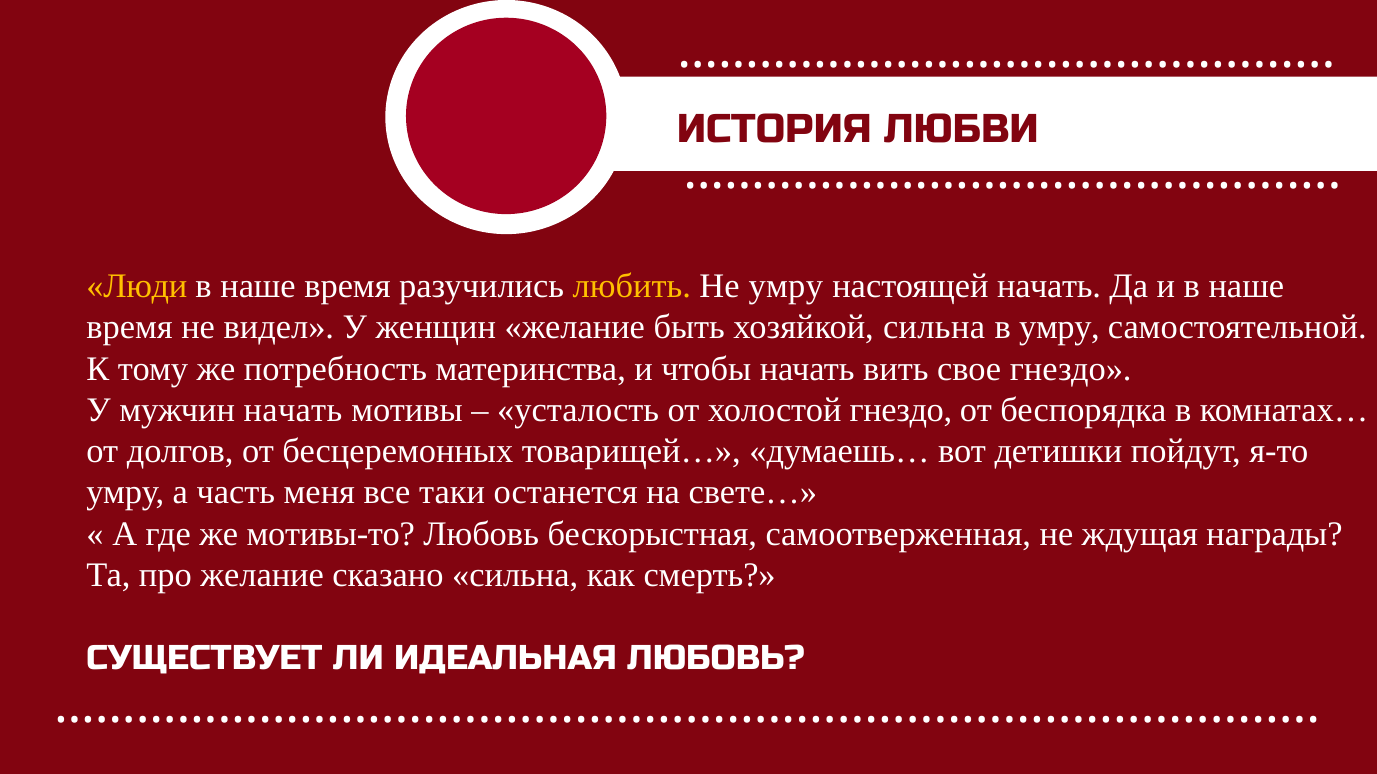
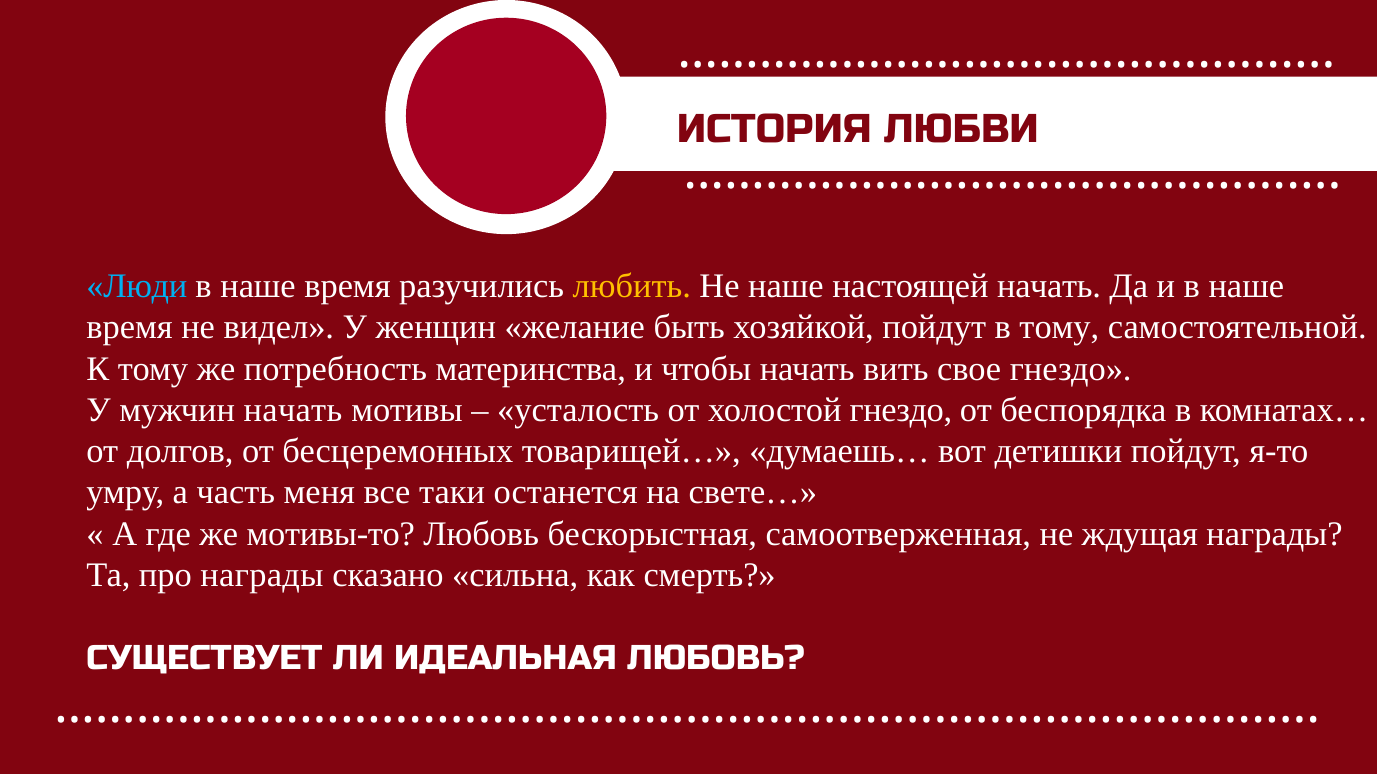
Люди colour: yellow -> light blue
Не умру: умру -> наше
хозяйкой сильна: сильна -> пойдут
в умру: умру -> тому
про желание: желание -> награды
